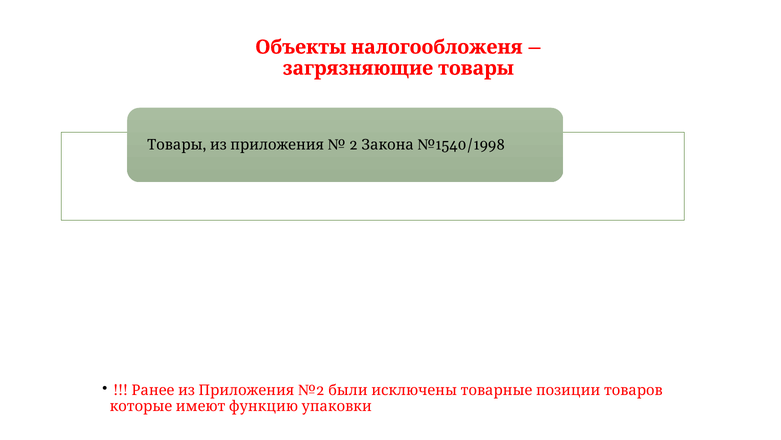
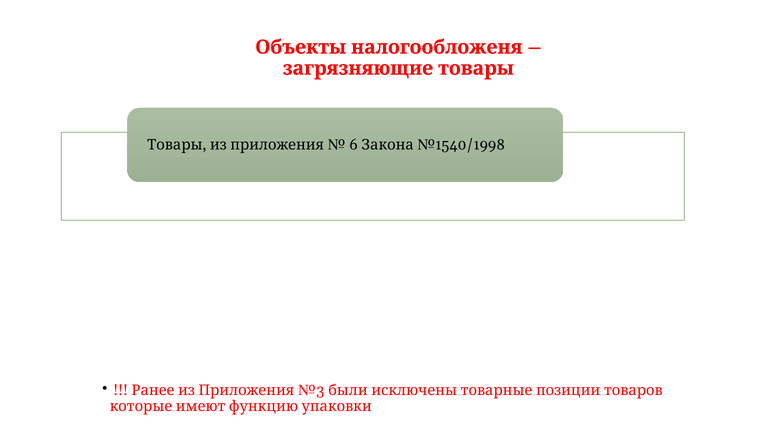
2 at (354, 145): 2 -> 6
2 at (320, 390): 2 -> 3
